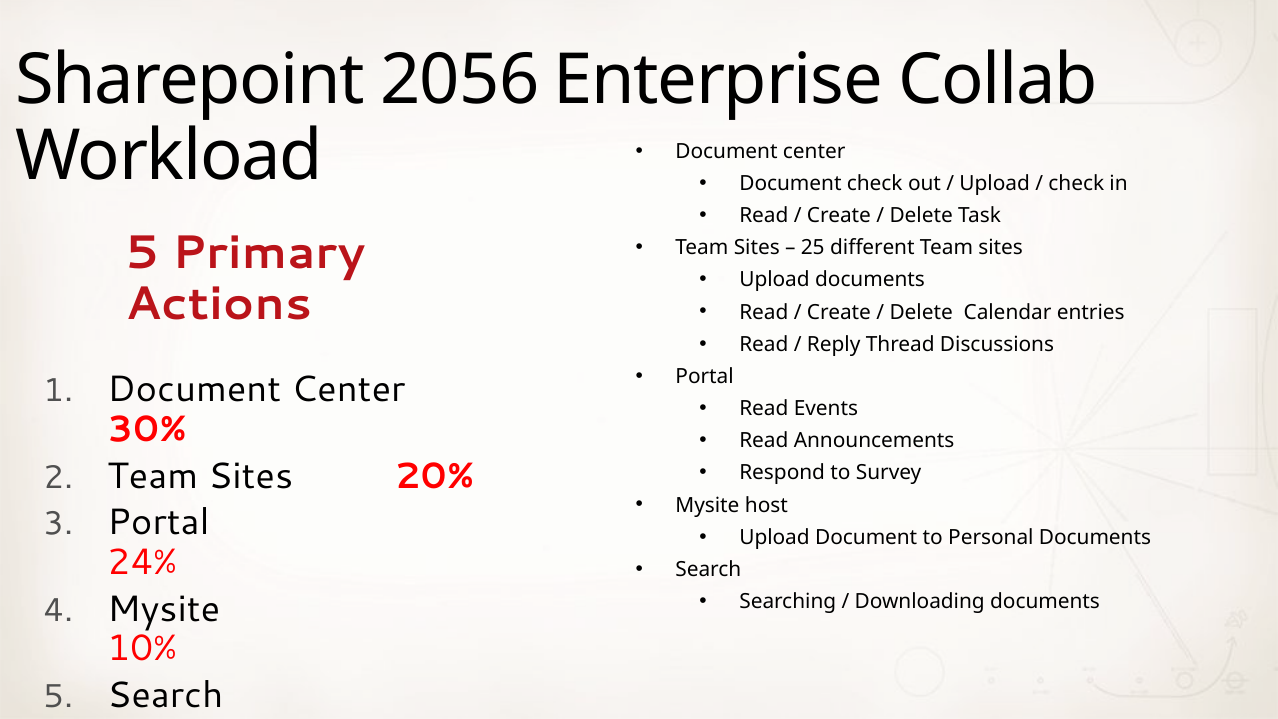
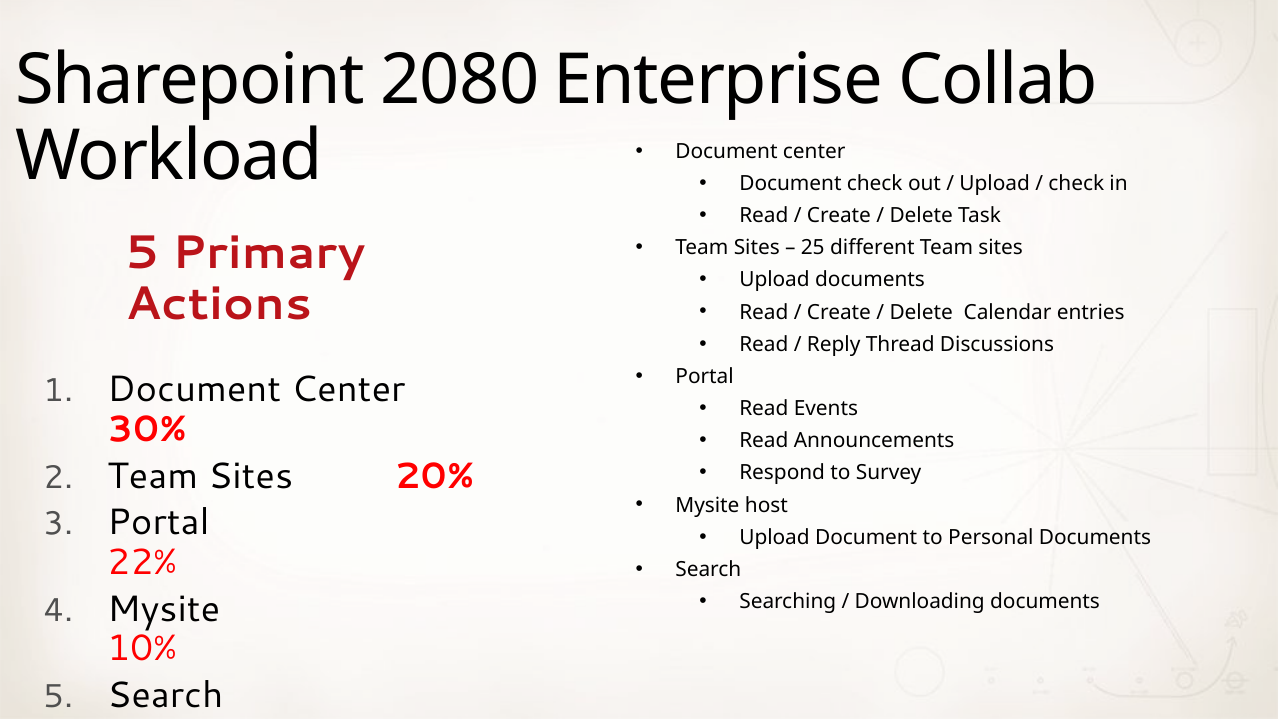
2056: 2056 -> 2080
24%: 24% -> 22%
